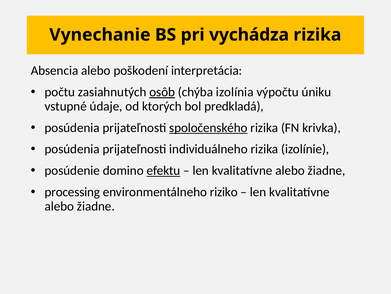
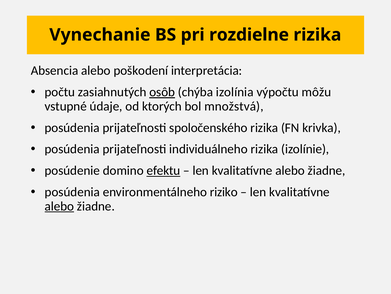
vychádza: vychádza -> rozdielne
úniku: úniku -> môžu
predkladá: predkladá -> množstvá
spoločenského underline: present -> none
processing at (72, 192): processing -> posúdenia
alebo at (59, 206) underline: none -> present
